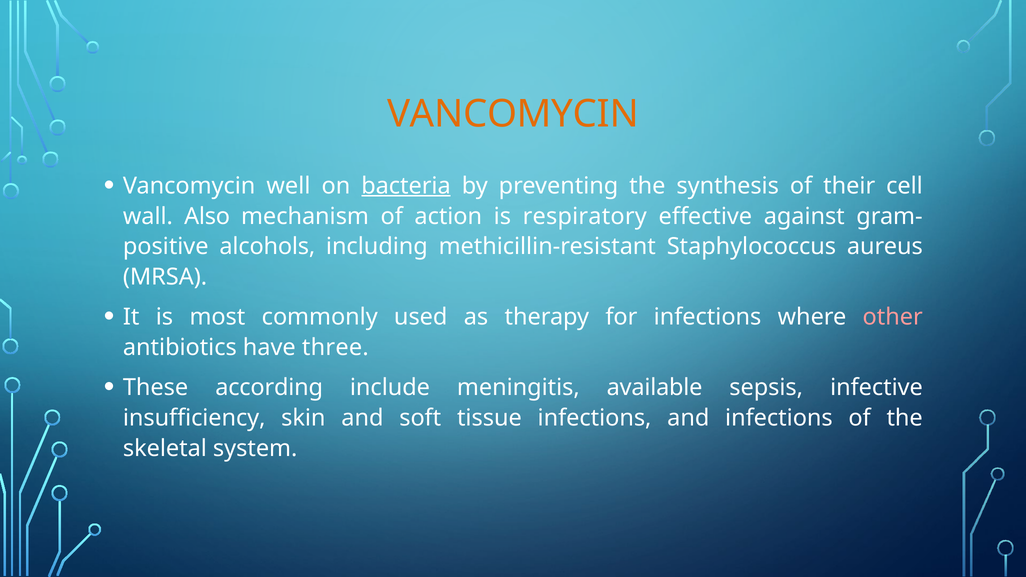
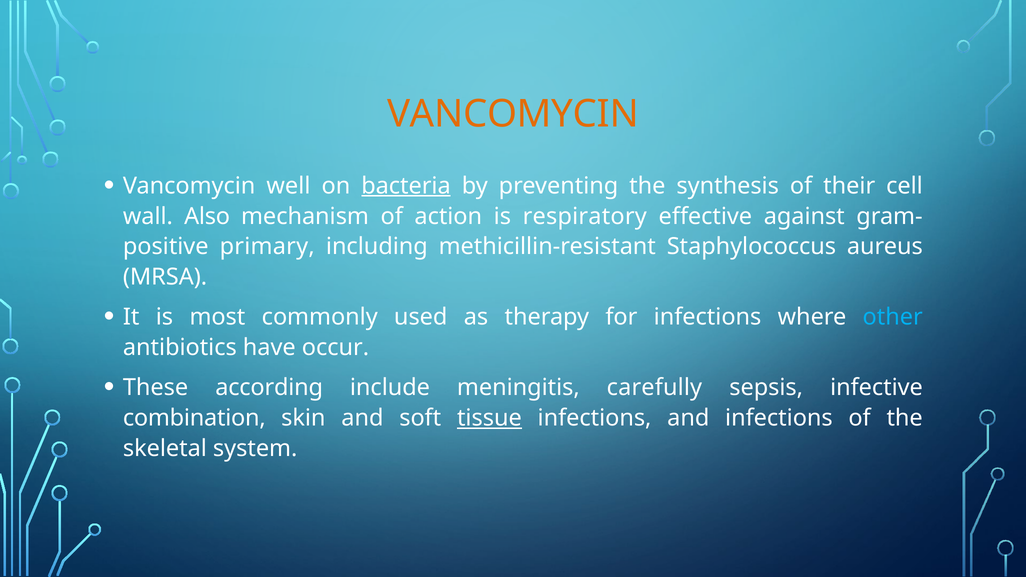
alcohols: alcohols -> primary
other colour: pink -> light blue
three: three -> occur
available: available -> carefully
insufficiency: insufficiency -> combination
tissue underline: none -> present
